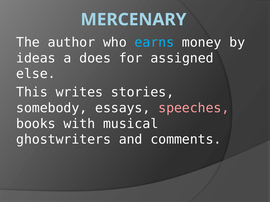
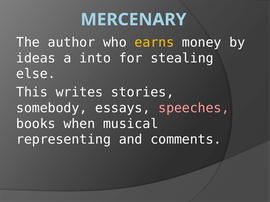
earns colour: light blue -> yellow
does: does -> into
assigned: assigned -> stealing
with: with -> when
ghostwriters: ghostwriters -> representing
